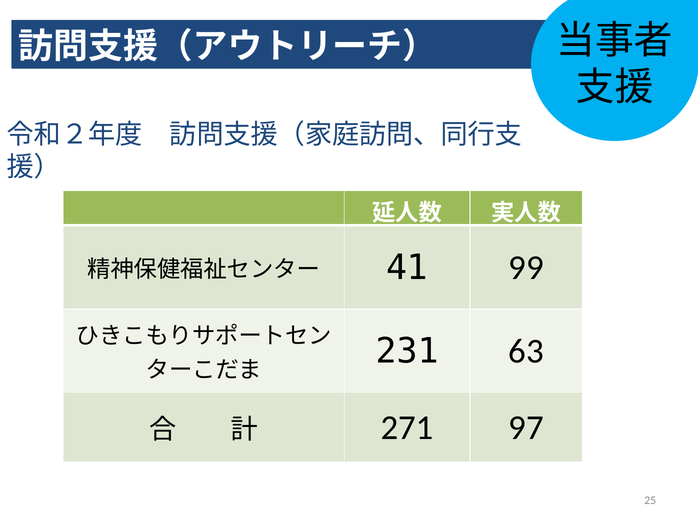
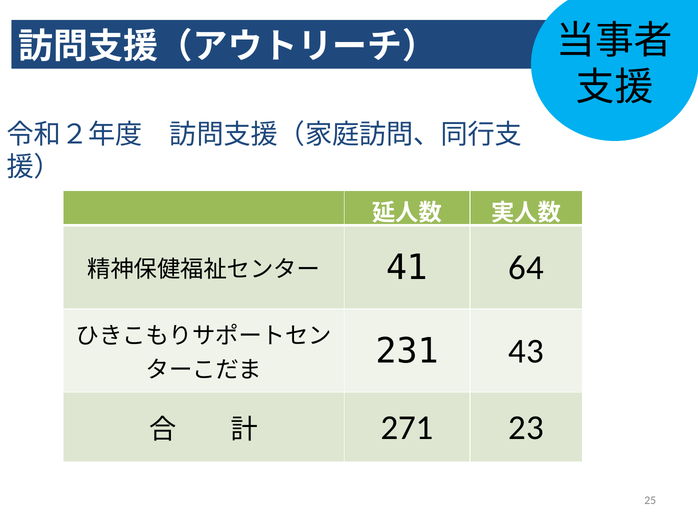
99: 99 -> 64
63: 63 -> 43
97: 97 -> 23
